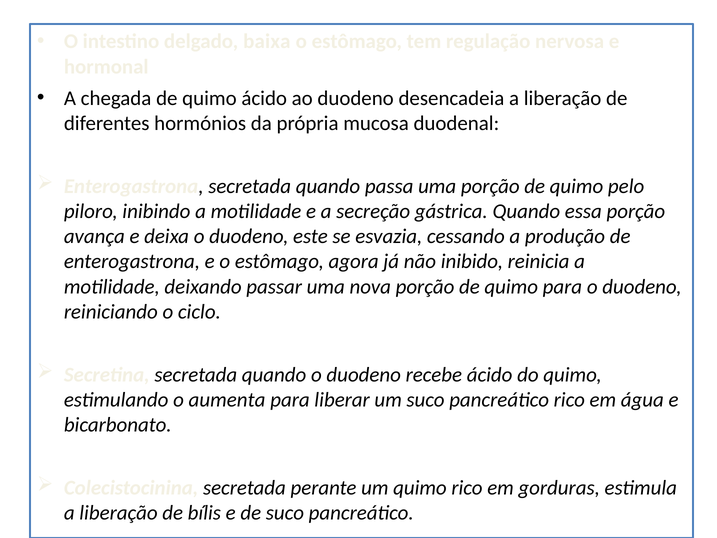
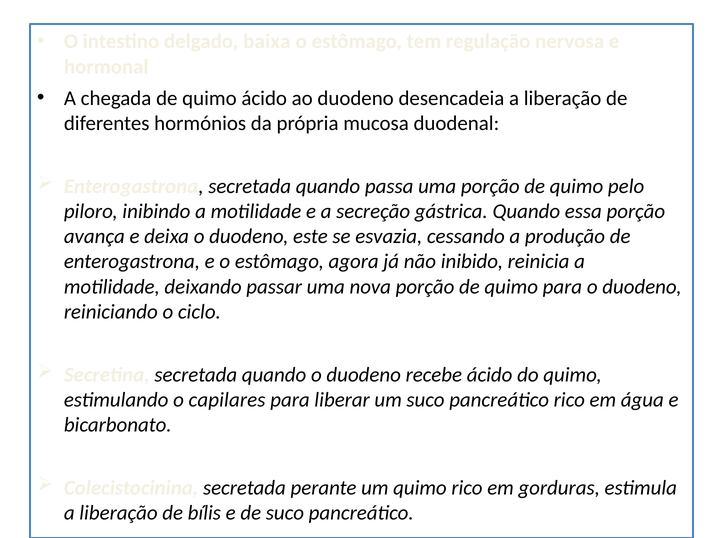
aumenta: aumenta -> capilares
